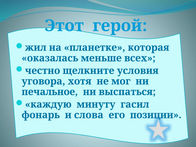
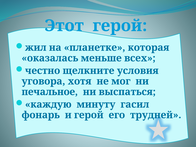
и слова: слова -> герой
позиции: позиции -> трудней
